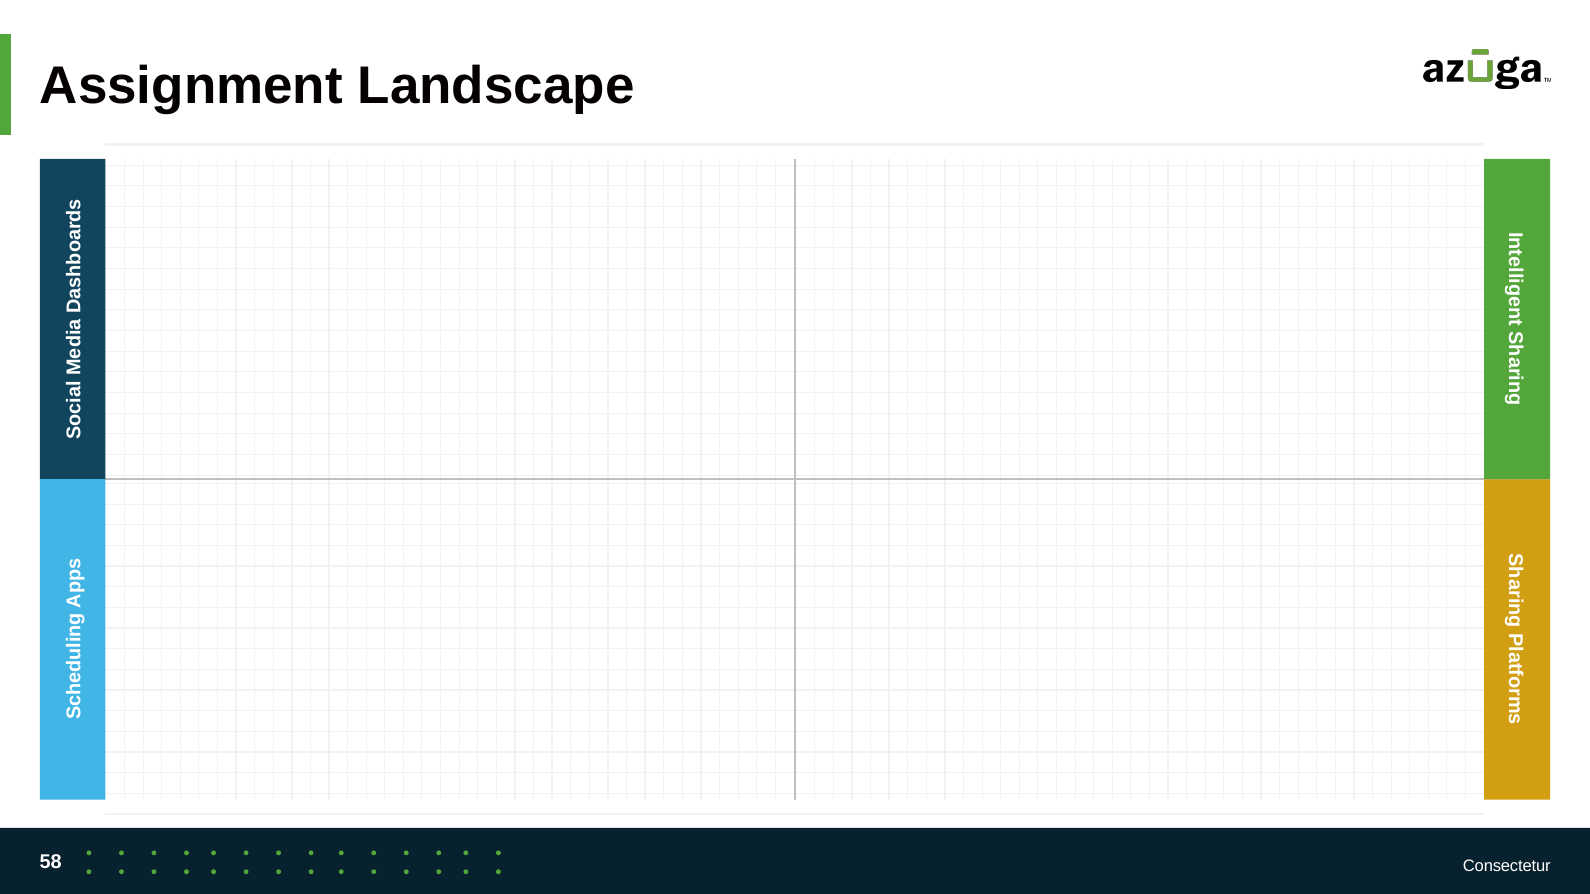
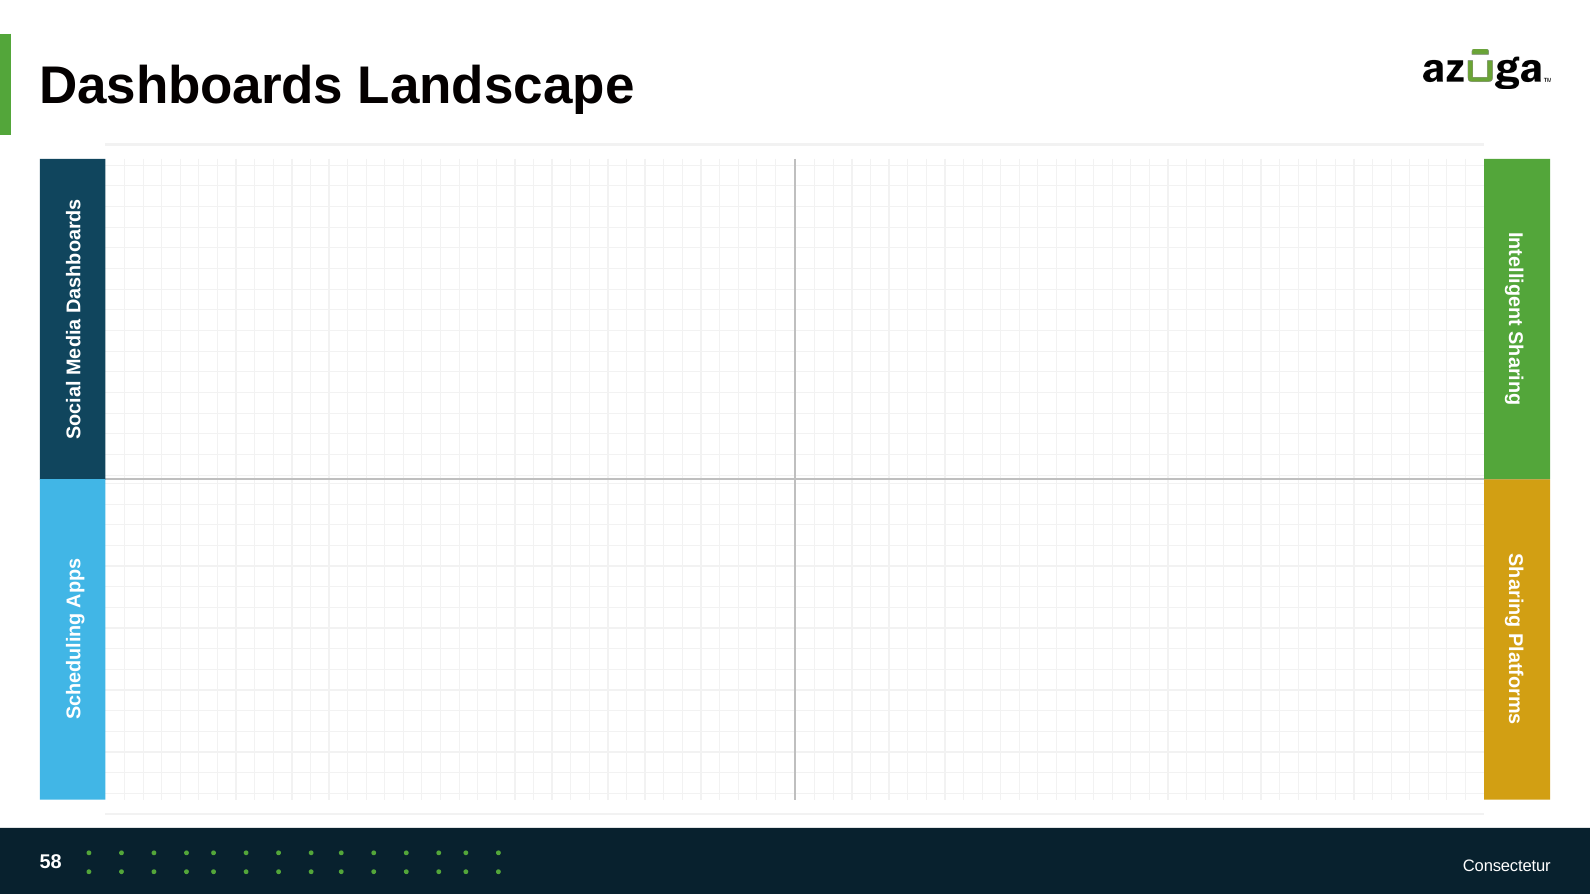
Assignment: Assignment -> Dashboards
